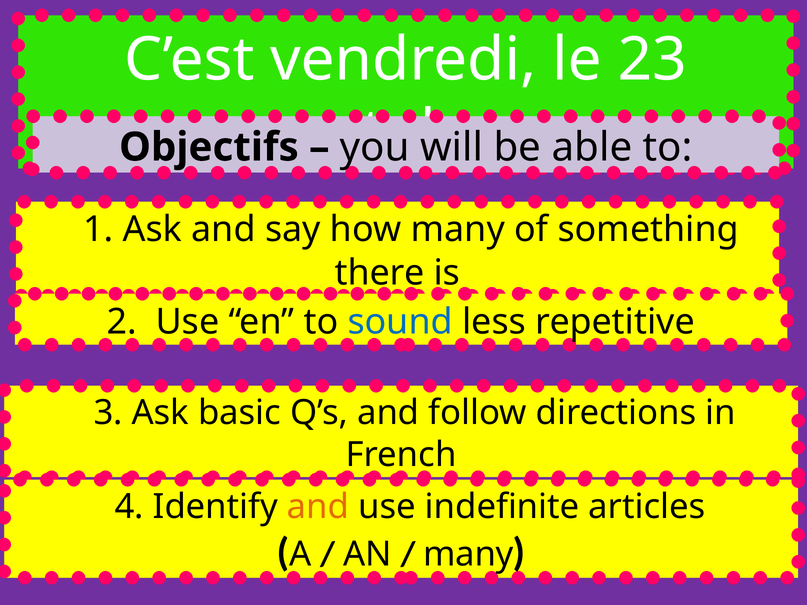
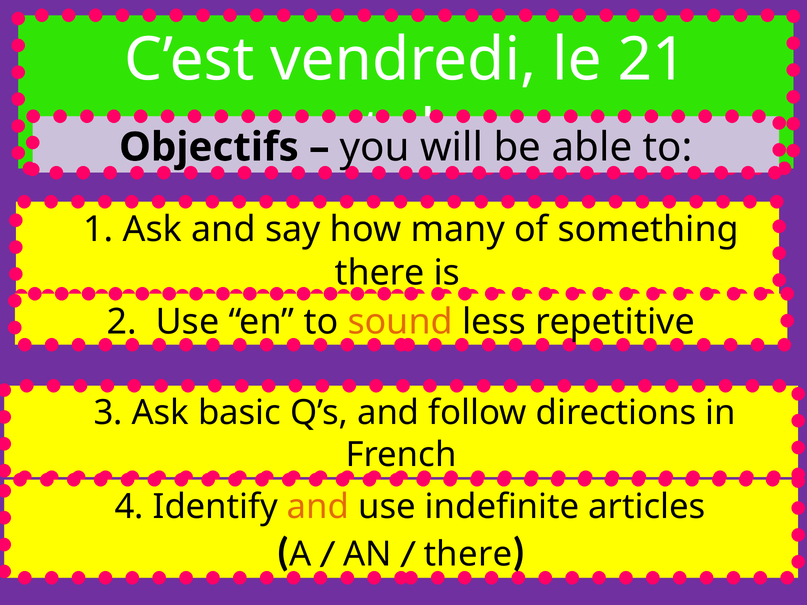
23: 23 -> 21
sound colour: blue -> orange
many at (468, 555): many -> there
